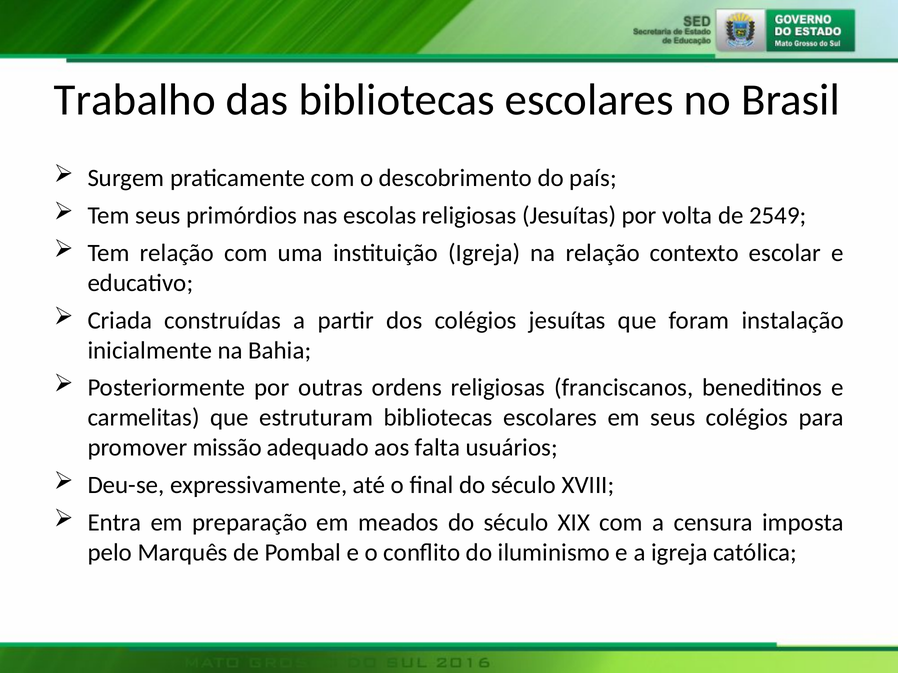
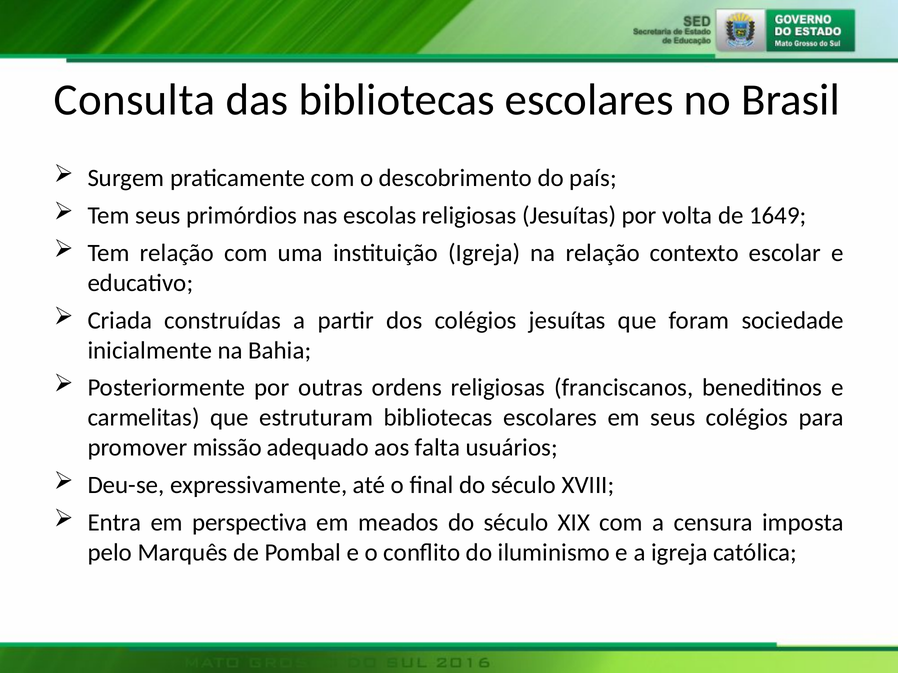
Trabalho: Trabalho -> Consulta
2549: 2549 -> 1649
instalação: instalação -> sociedade
preparação: preparação -> perspectiva
